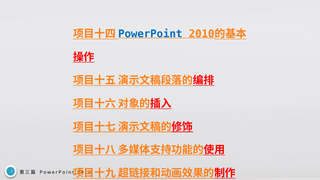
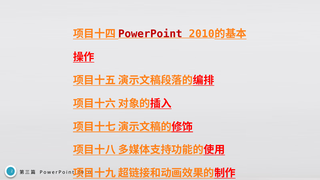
PowerPoint at (150, 34) colour: blue -> red
